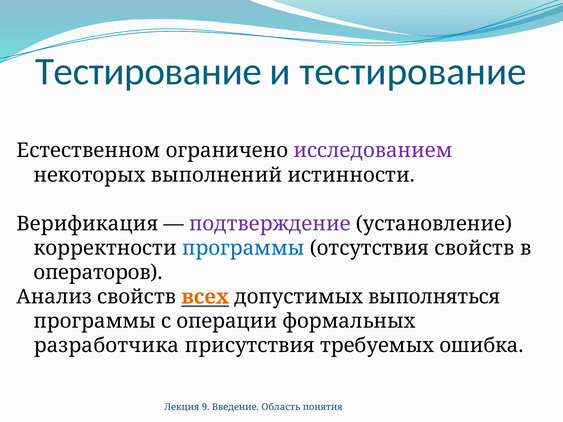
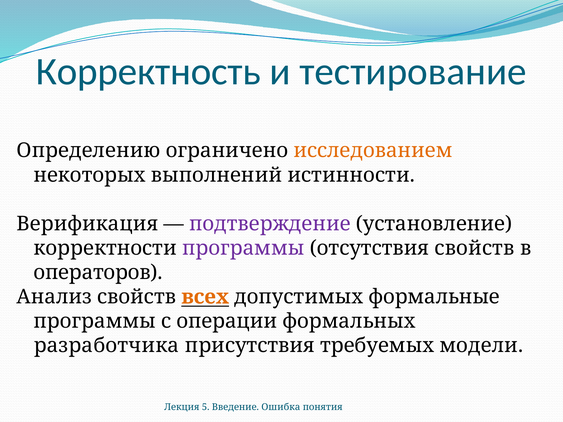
Тестирование at (148, 72): Тестирование -> Корректность
Естественном: Естественном -> Определению
исследованием colour: purple -> orange
программы at (243, 248) colour: blue -> purple
выполняться: выполняться -> формальные
ошибка: ошибка -> модели
9: 9 -> 5
Область: Область -> Ошибка
